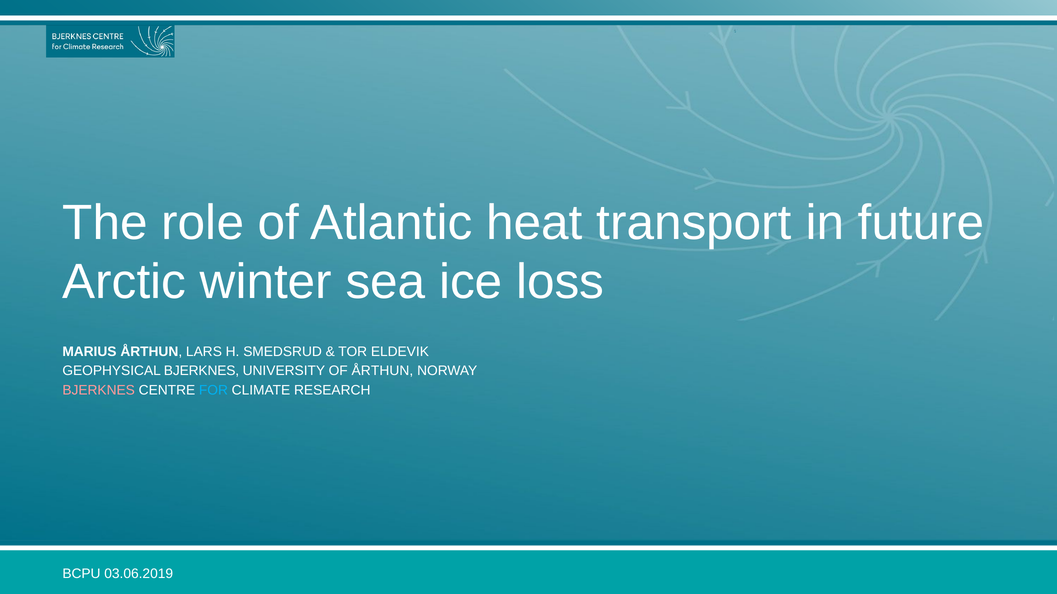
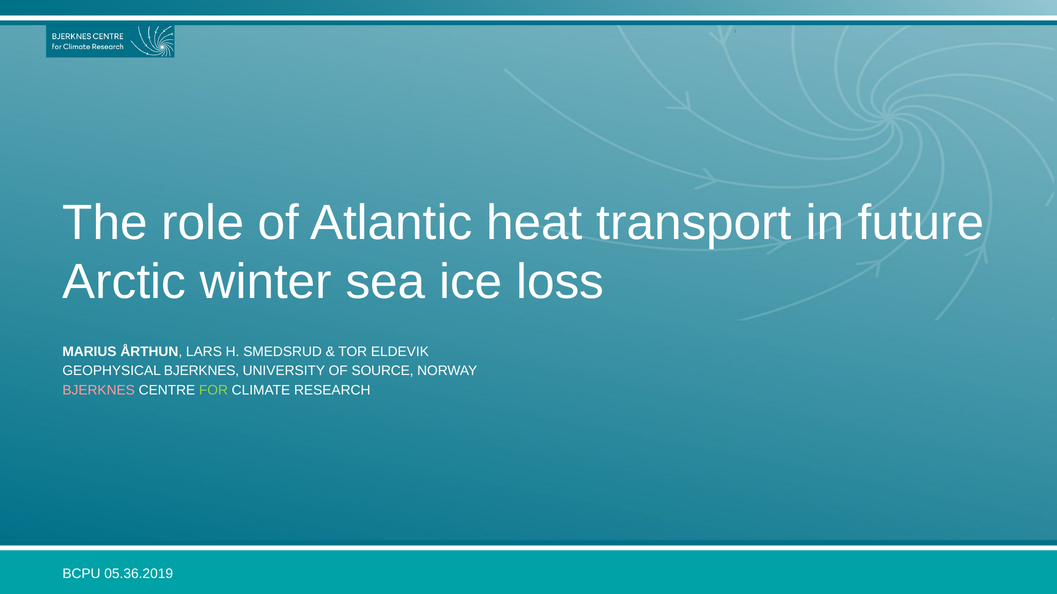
OF ÅRTHUN: ÅRTHUN -> SOURCE
FOR colour: light blue -> light green
03.06.2019: 03.06.2019 -> 05.36.2019
